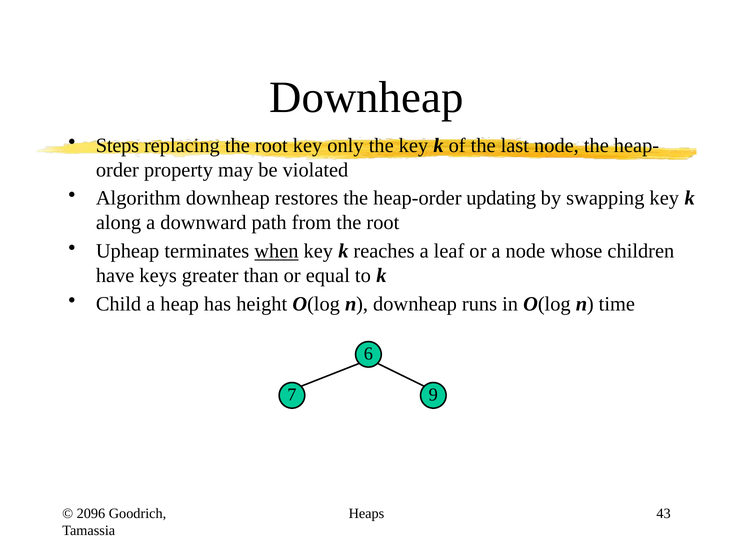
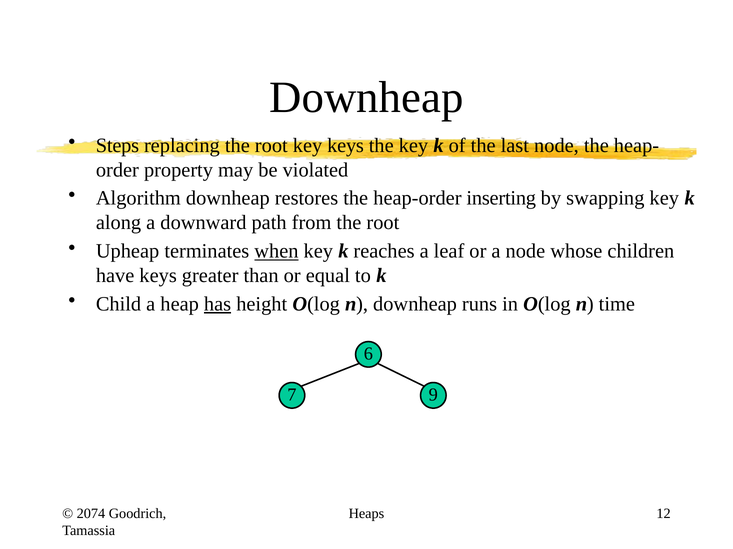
key only: only -> keys
updating: updating -> inserting
has underline: none -> present
2096: 2096 -> 2074
43: 43 -> 12
